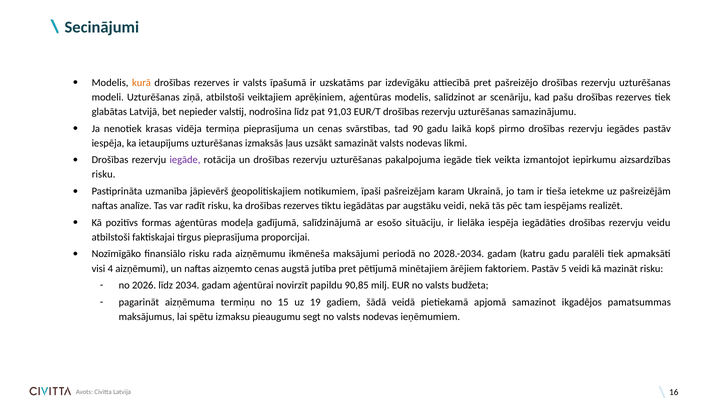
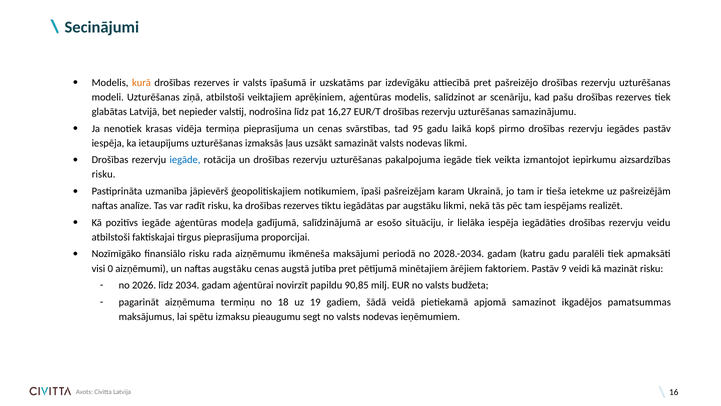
91,03: 91,03 -> 16,27
90: 90 -> 95
iegāde at (185, 160) colour: purple -> blue
augstāku veidi: veidi -> likmi
pozitīvs formas: formas -> iegāde
4: 4 -> 0
naftas aizņemto: aizņemto -> augstāku
5: 5 -> 9
15: 15 -> 18
